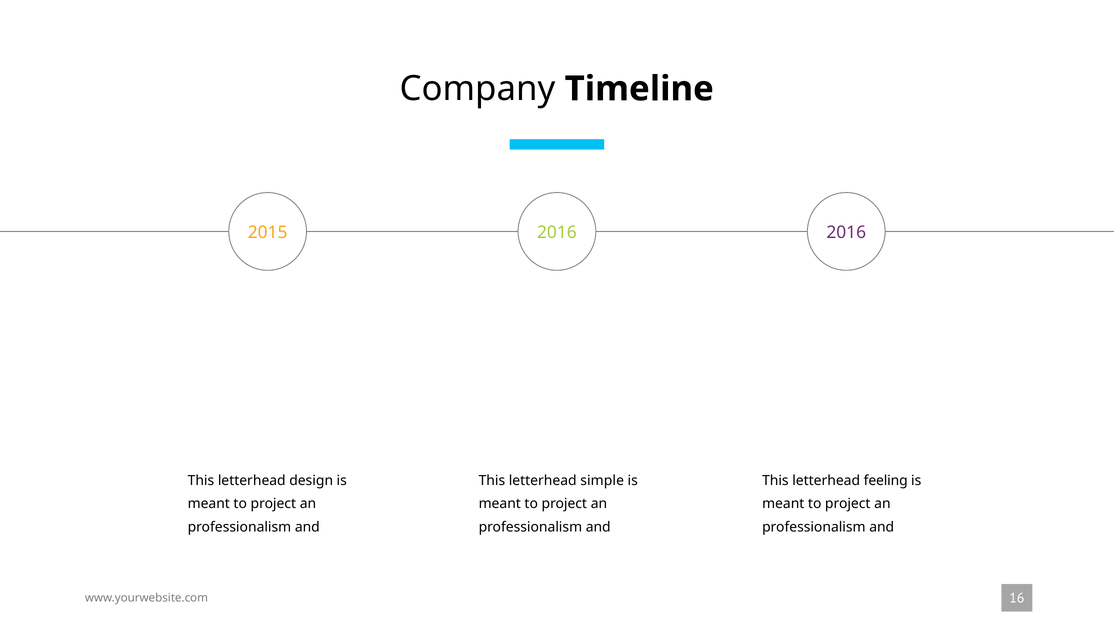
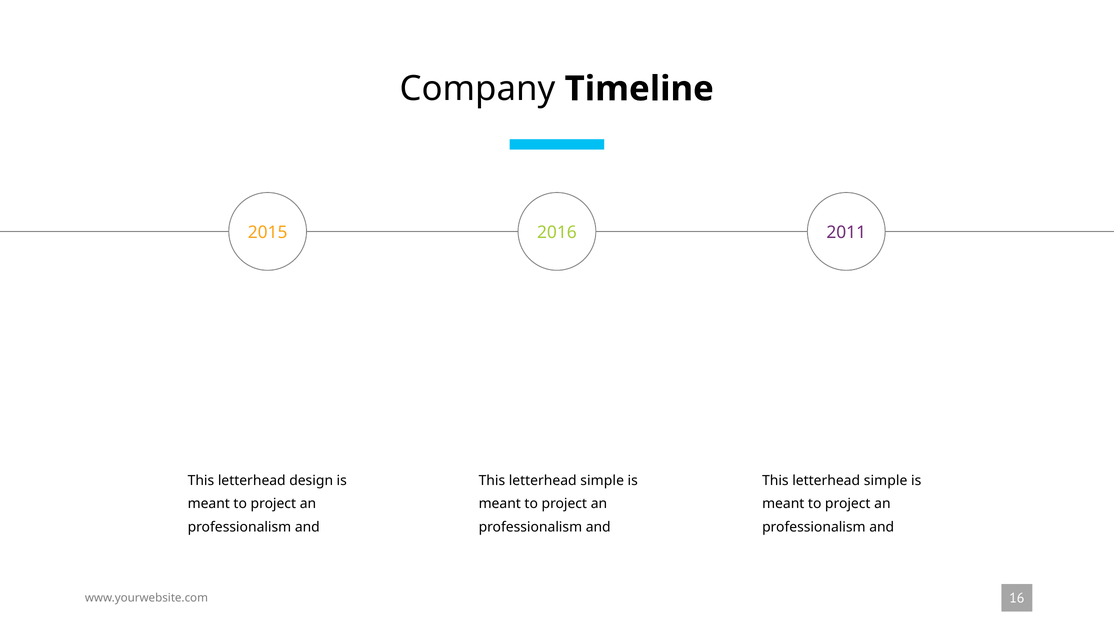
2016 2016: 2016 -> 2011
feeling at (886, 480): feeling -> simple
